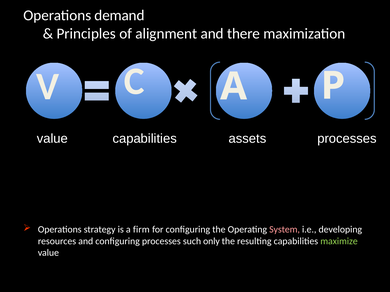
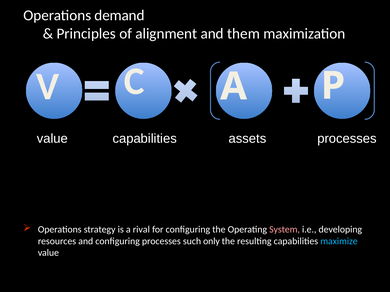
there: there -> them
firm: firm -> rival
maximize colour: light green -> light blue
